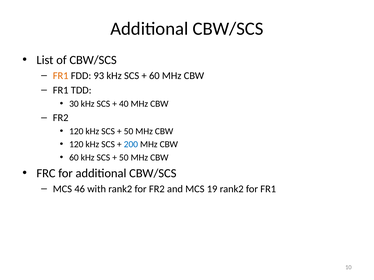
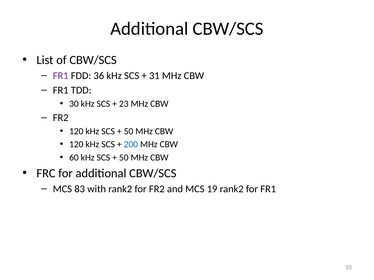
FR1 at (61, 76) colour: orange -> purple
93: 93 -> 36
60 at (154, 76): 60 -> 31
40: 40 -> 23
46: 46 -> 83
